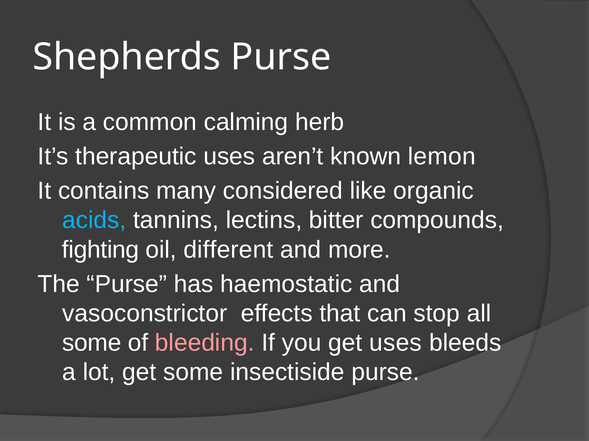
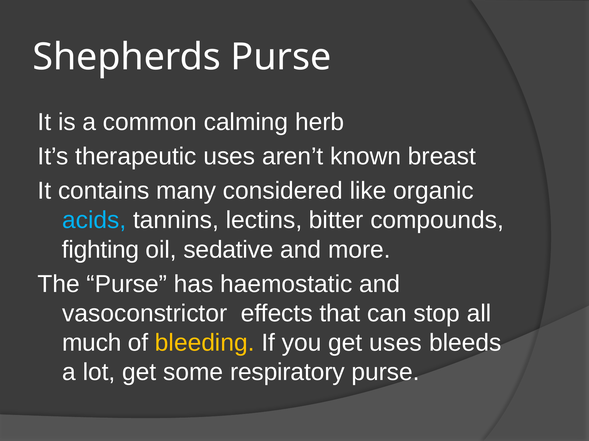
lemon: lemon -> breast
different: different -> sedative
some at (92, 343): some -> much
bleeding colour: pink -> yellow
insectiside: insectiside -> respiratory
